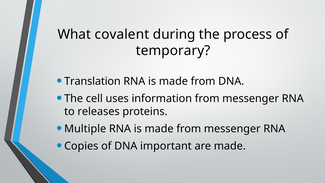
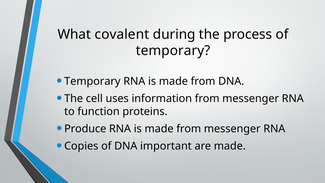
Translation at (92, 81): Translation -> Temporary
releases: releases -> function
Multiple: Multiple -> Produce
